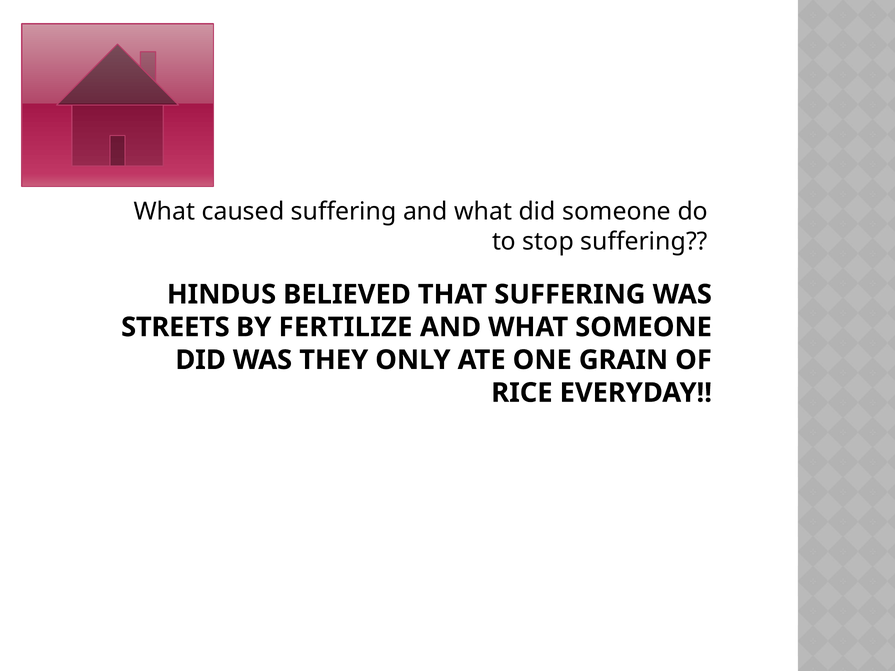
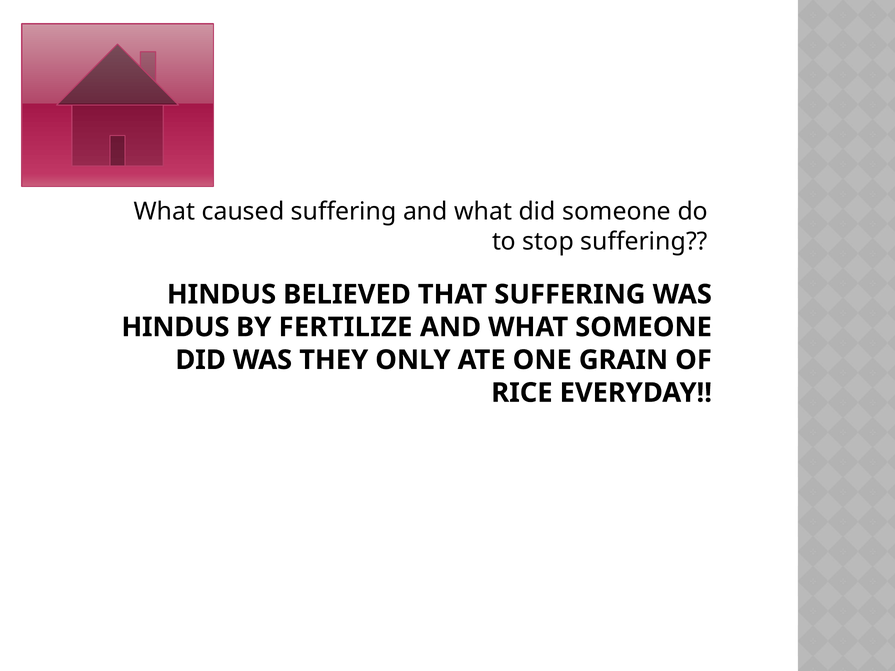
STREETS at (175, 327): STREETS -> HINDUS
